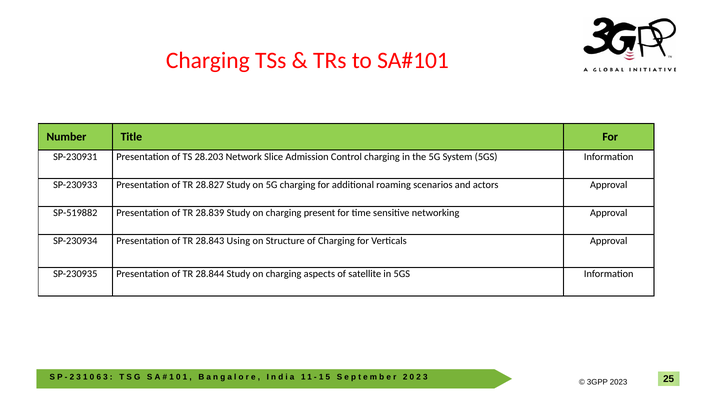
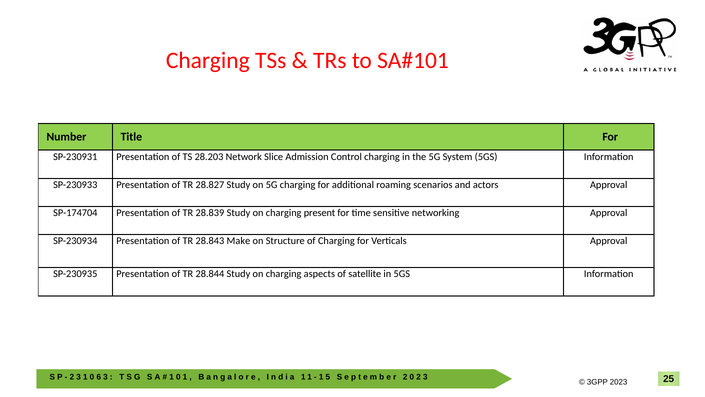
SP-519882: SP-519882 -> SP-174704
Using: Using -> Make
